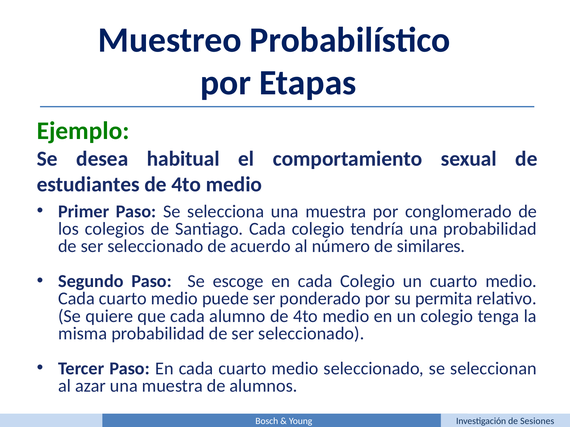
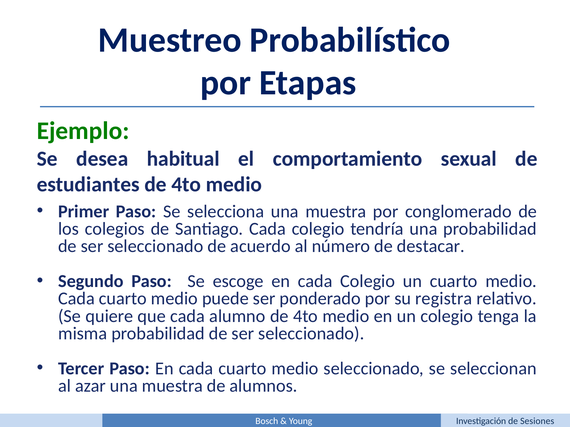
similares: similares -> destacar
permita: permita -> registra
